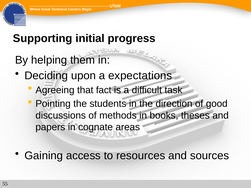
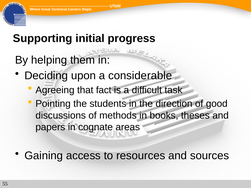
expectations: expectations -> considerable
